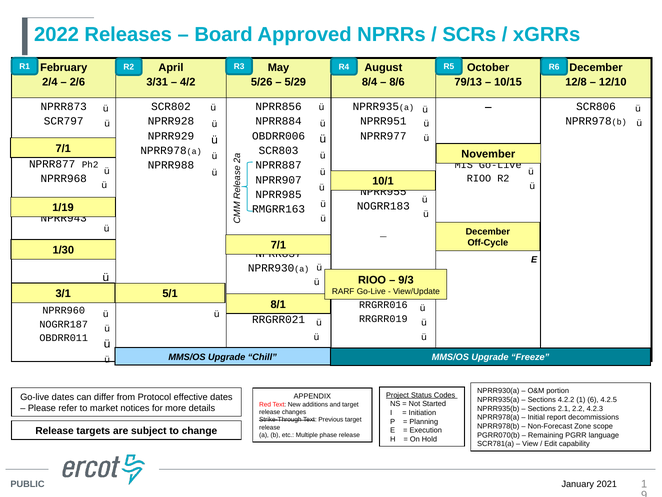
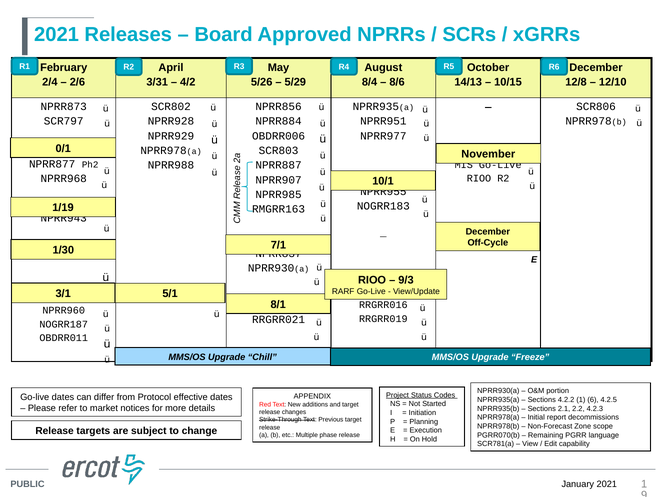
2022 at (57, 34): 2022 -> 2021
79/13: 79/13 -> 14/13
7/1 at (63, 148): 7/1 -> 0/1
